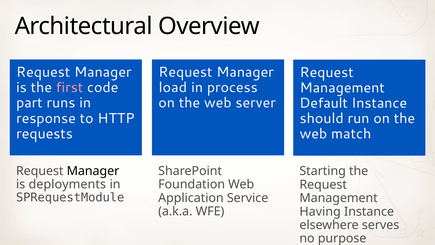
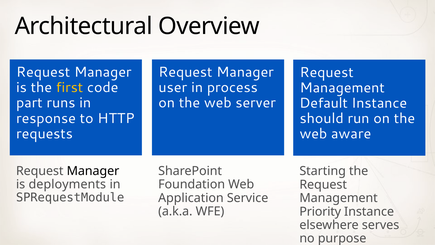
first colour: pink -> yellow
load: load -> user
match: match -> aware
Having: Having -> Priority
